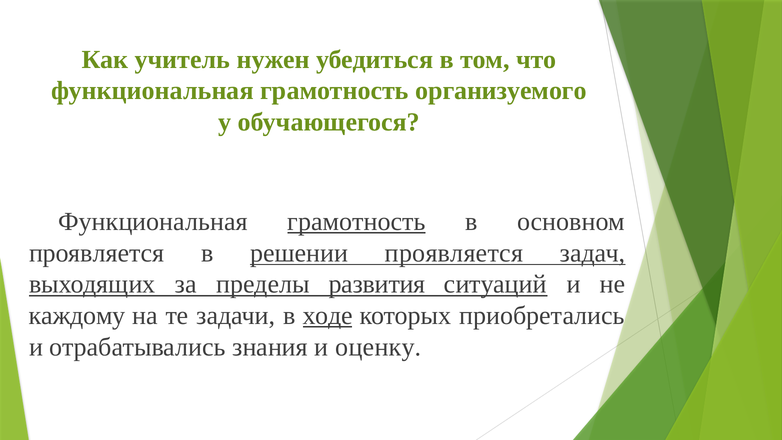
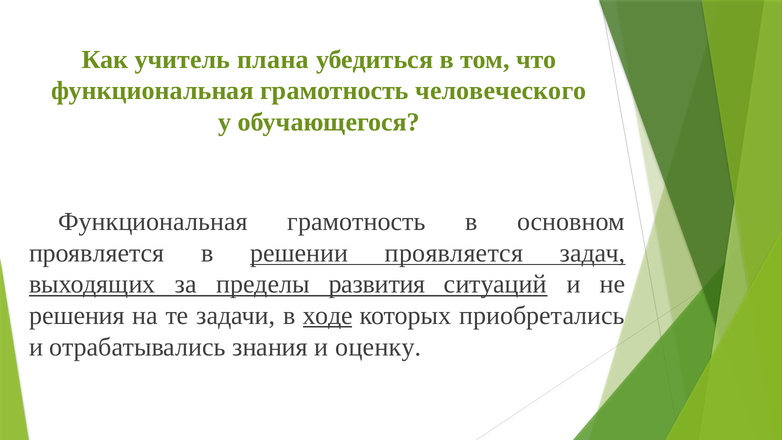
нужен: нужен -> плана
организуемого: организуемого -> человеческого
грамотность at (356, 222) underline: present -> none
каждому: каждому -> решения
